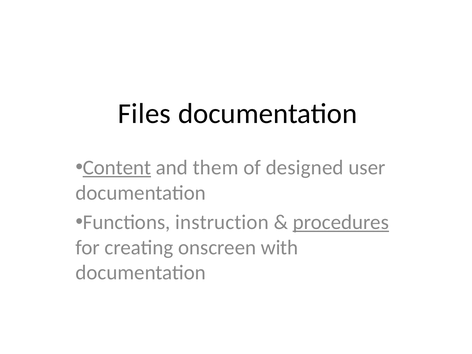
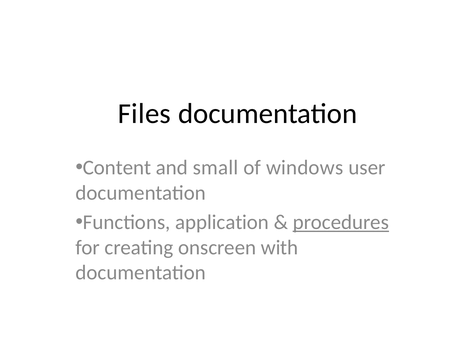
Content underline: present -> none
them: them -> small
designed: designed -> windows
instruction: instruction -> application
